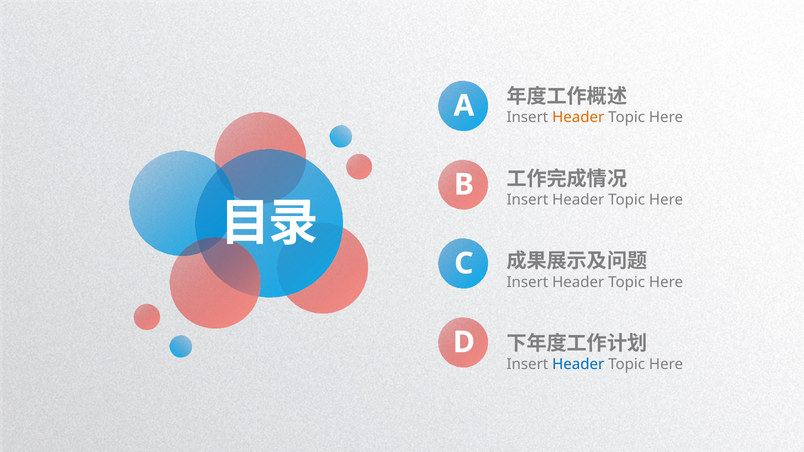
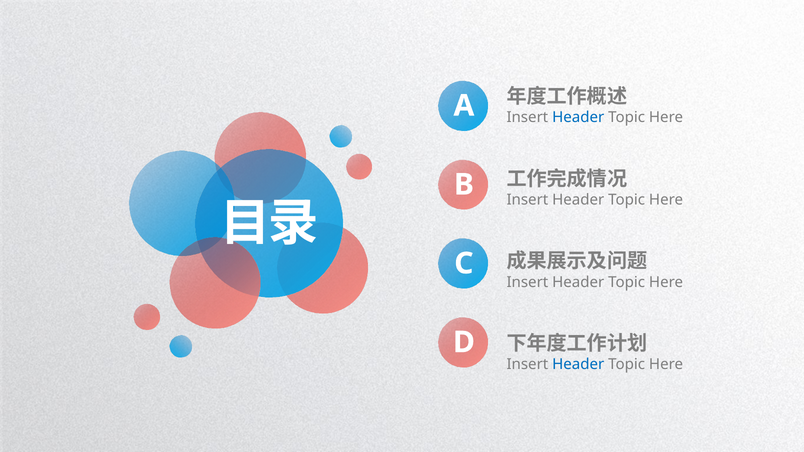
Header at (578, 118) colour: orange -> blue
